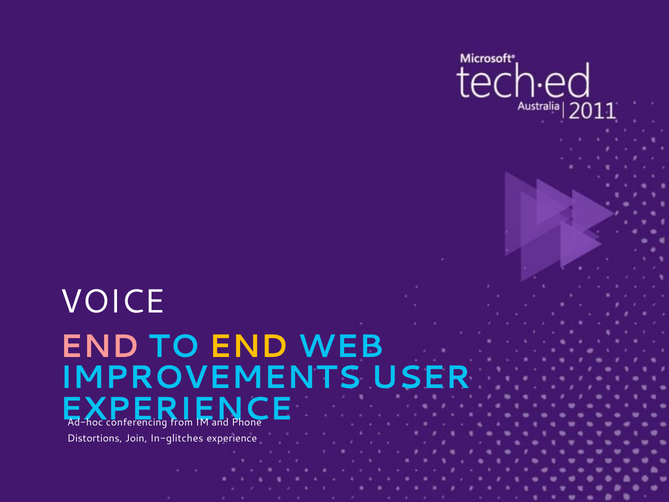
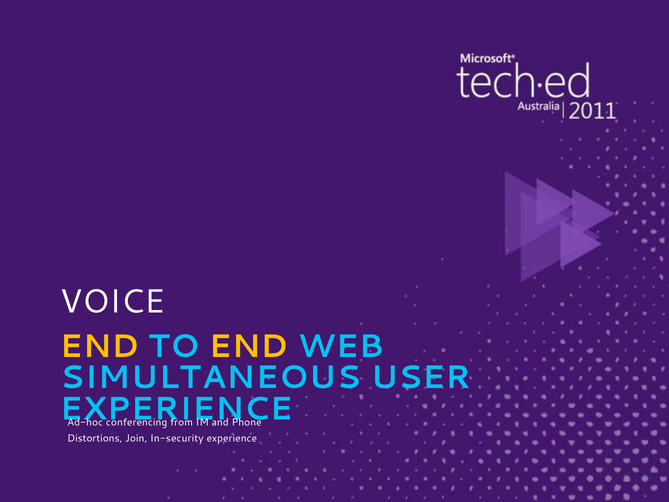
END at (100, 346) colour: pink -> yellow
IMPROVEMENTS: IMPROVEMENTS -> SIMULTANEOUS
In-glitches: In-glitches -> In-security
